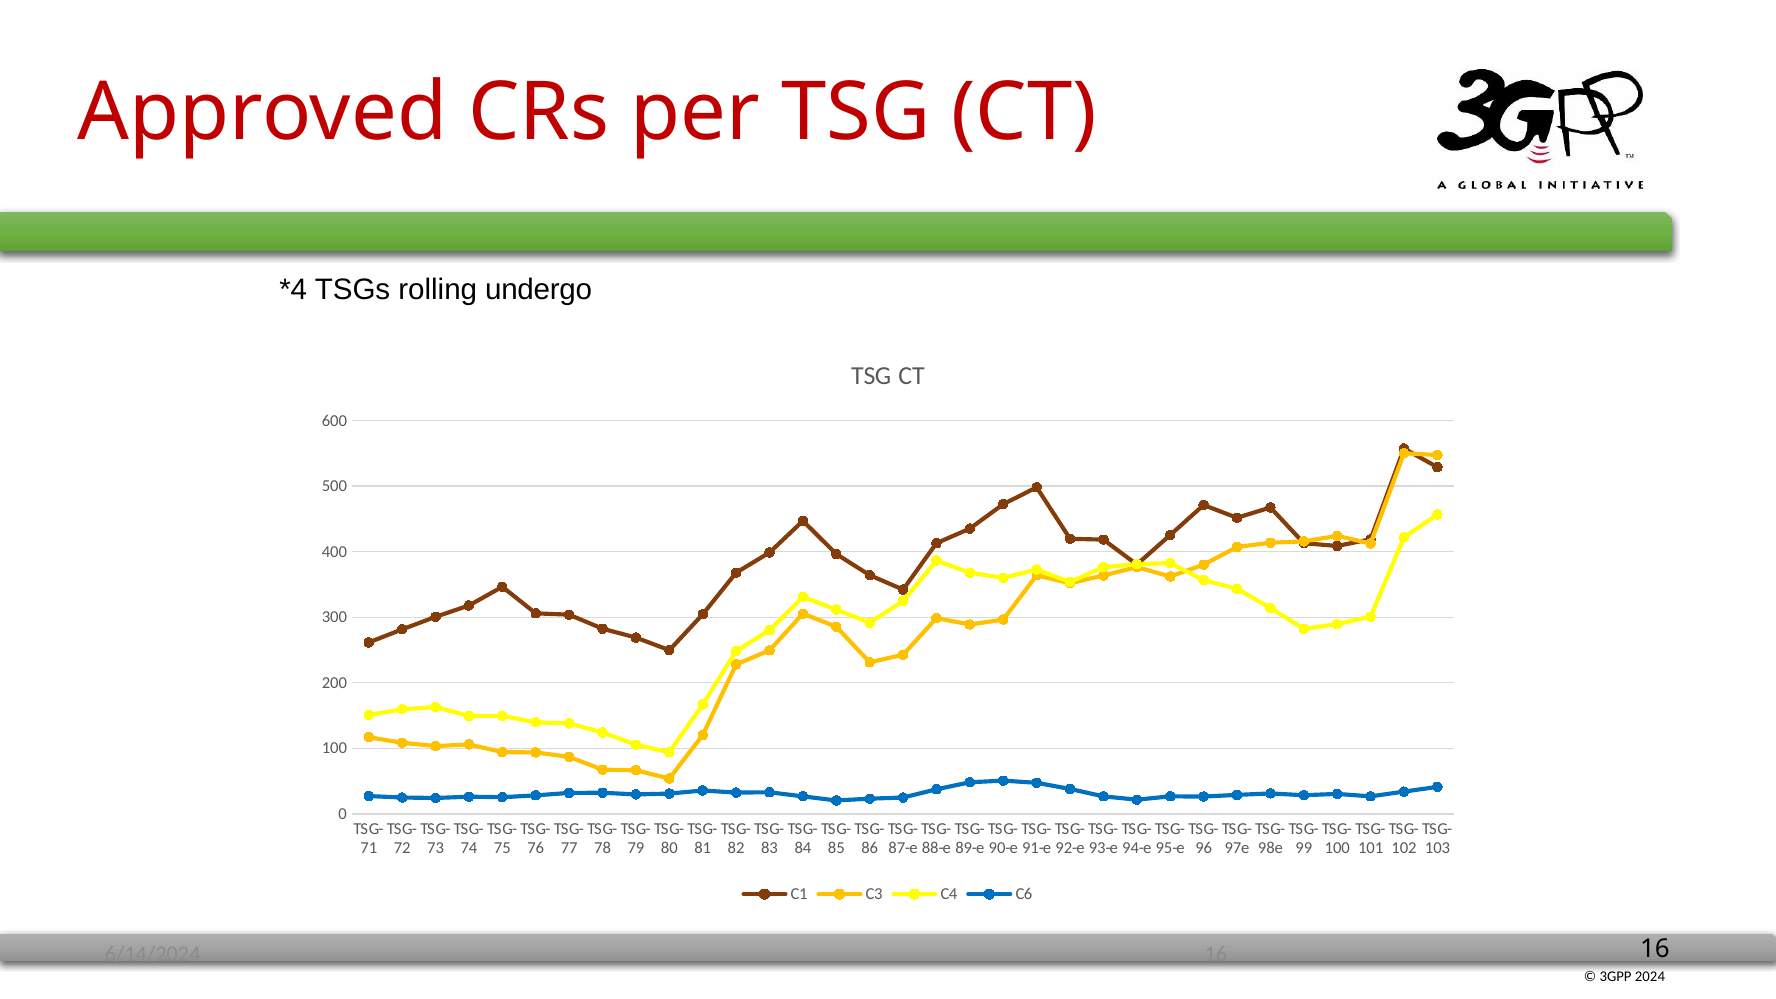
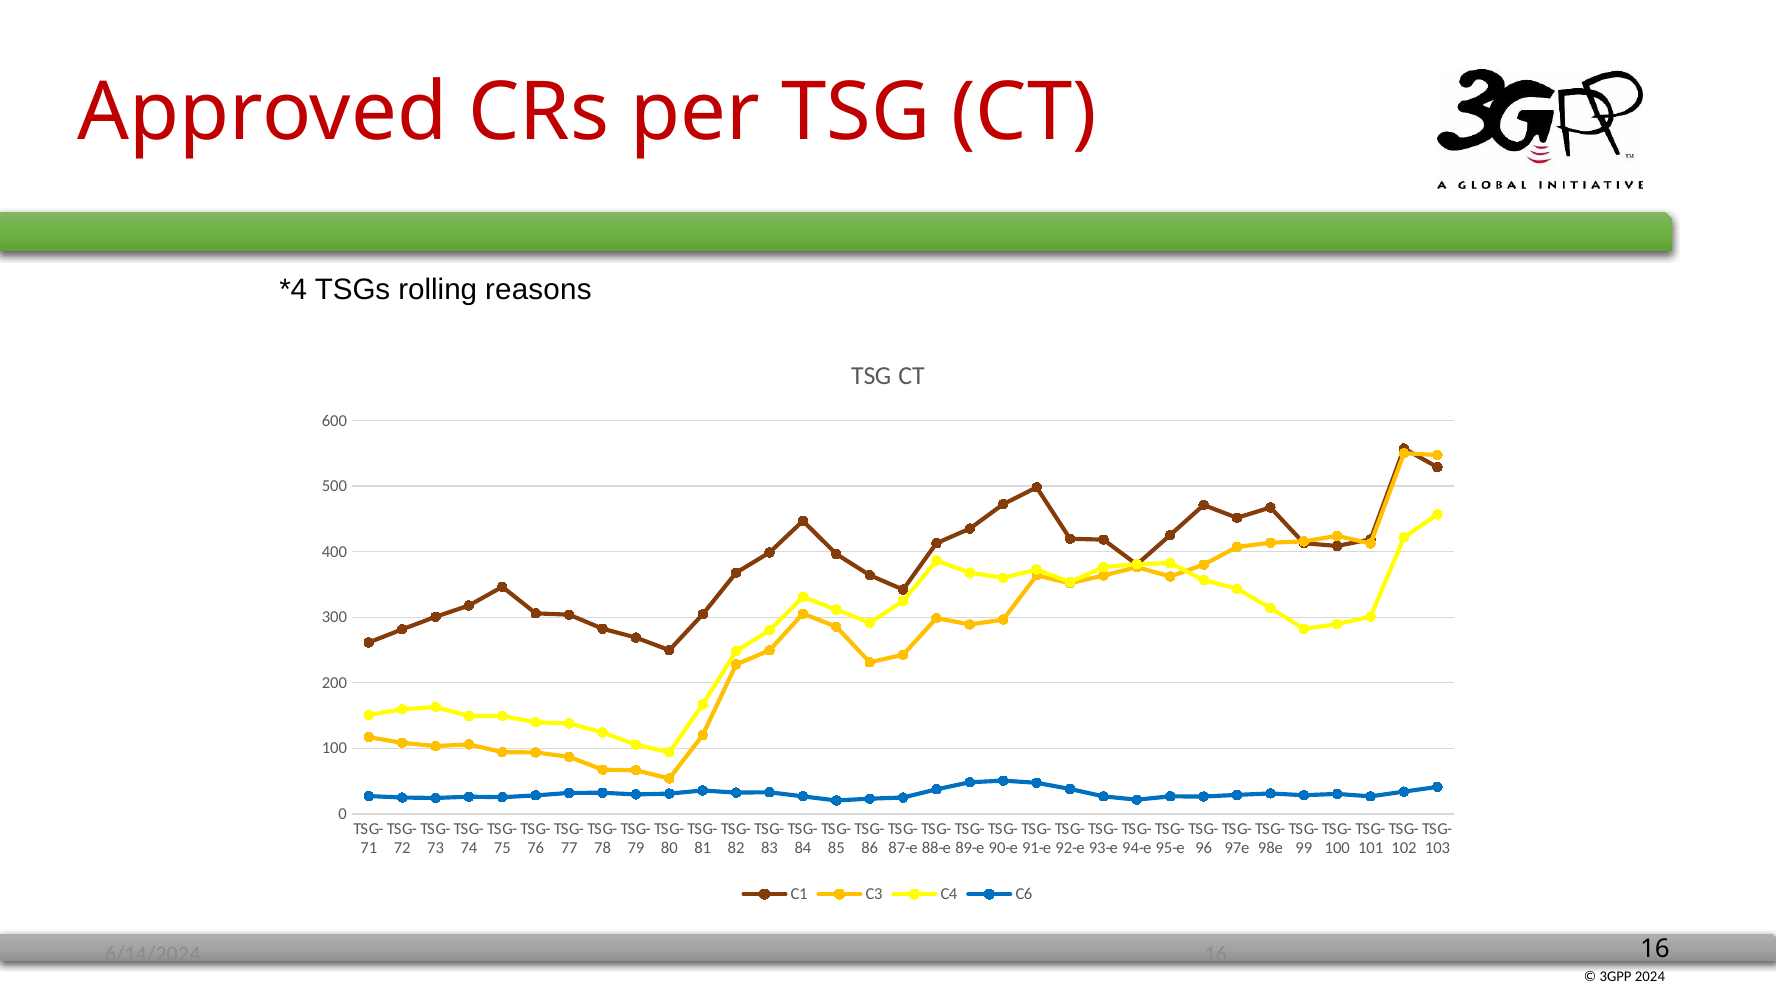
undergo: undergo -> reasons
